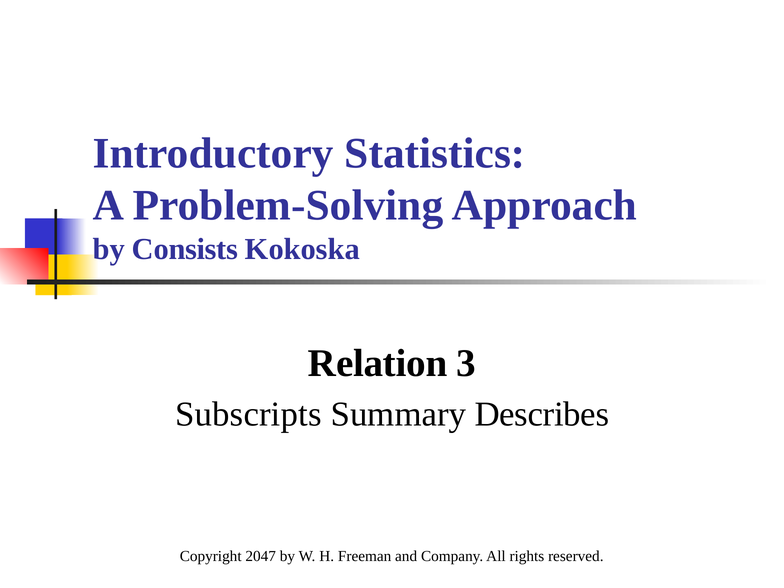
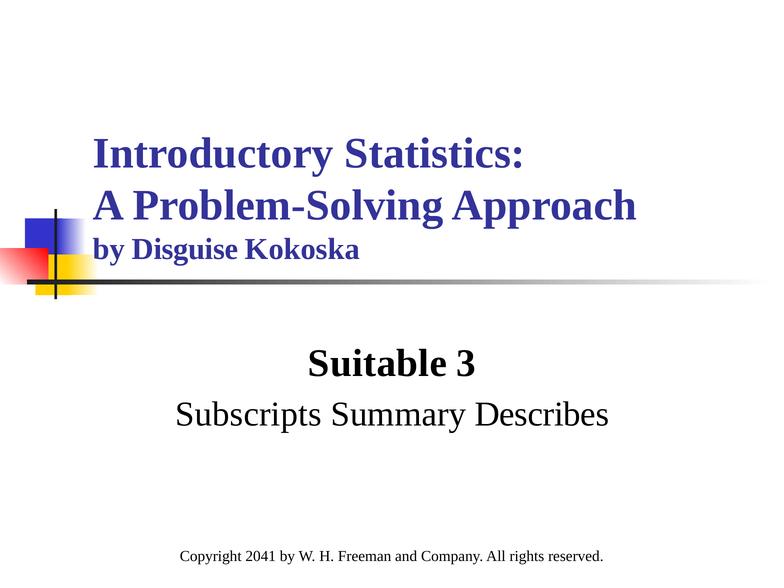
Consists: Consists -> Disguise
Relation: Relation -> Suitable
2047: 2047 -> 2041
